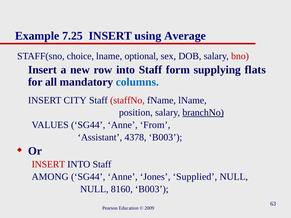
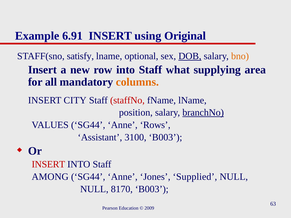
7.25: 7.25 -> 6.91
Average: Average -> Original
choice: choice -> satisfy
DOB underline: none -> present
bno colour: red -> orange
form: form -> what
flats: flats -> area
columns colour: blue -> orange
From: From -> Rows
4378: 4378 -> 3100
8160: 8160 -> 8170
